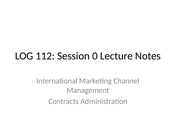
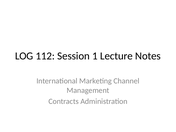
0: 0 -> 1
